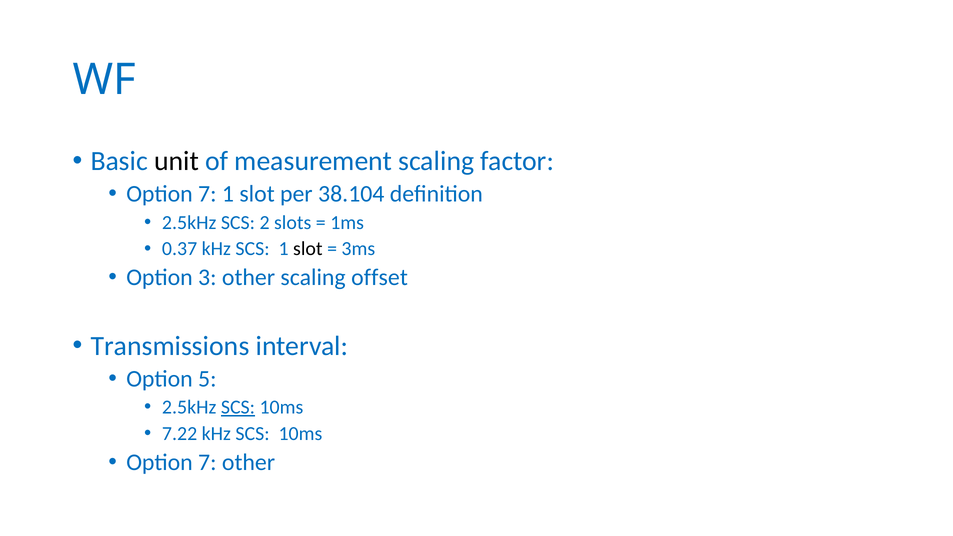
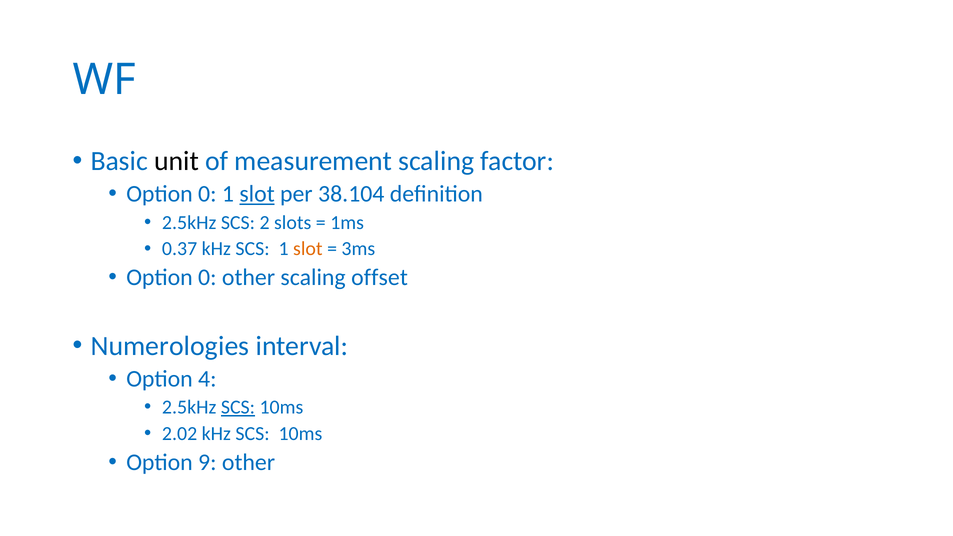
7 at (207, 194): 7 -> 0
slot at (257, 194) underline: none -> present
slot at (308, 249) colour: black -> orange
3 at (207, 277): 3 -> 0
Transmissions: Transmissions -> Numerologies
5: 5 -> 4
7.22: 7.22 -> 2.02
7 at (207, 462): 7 -> 9
